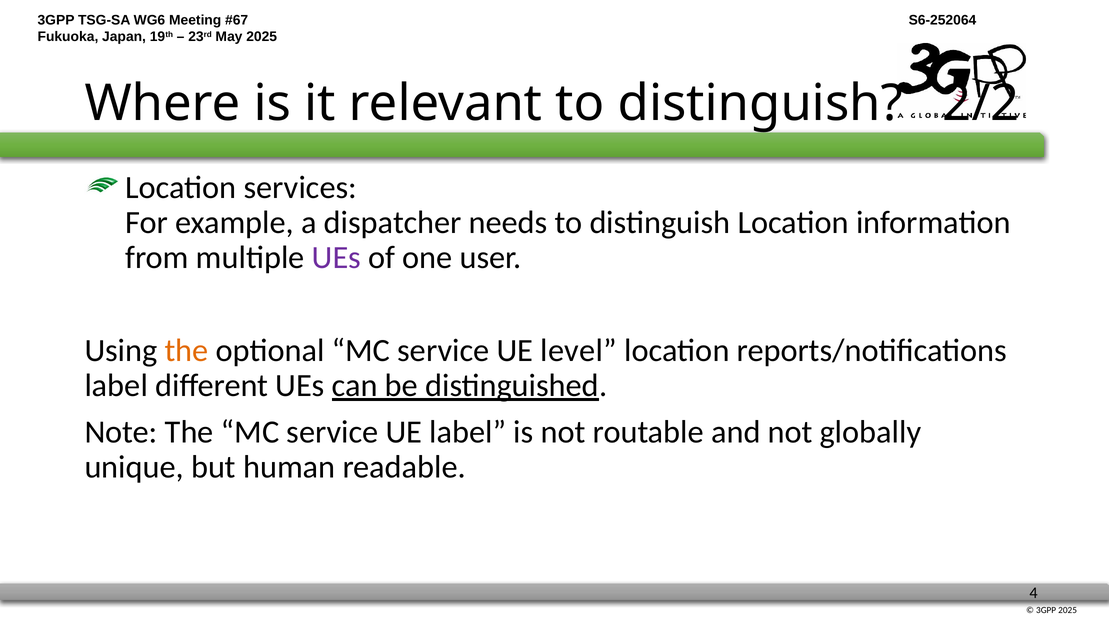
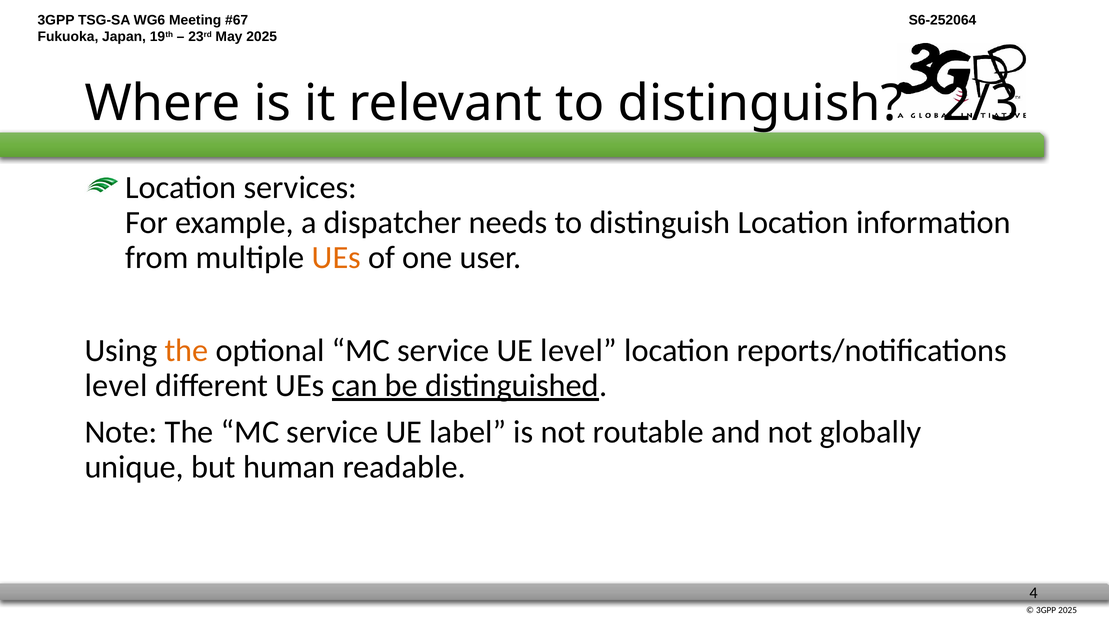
2/2: 2/2 -> 2/3
UEs at (336, 257) colour: purple -> orange
label at (116, 385): label -> level
